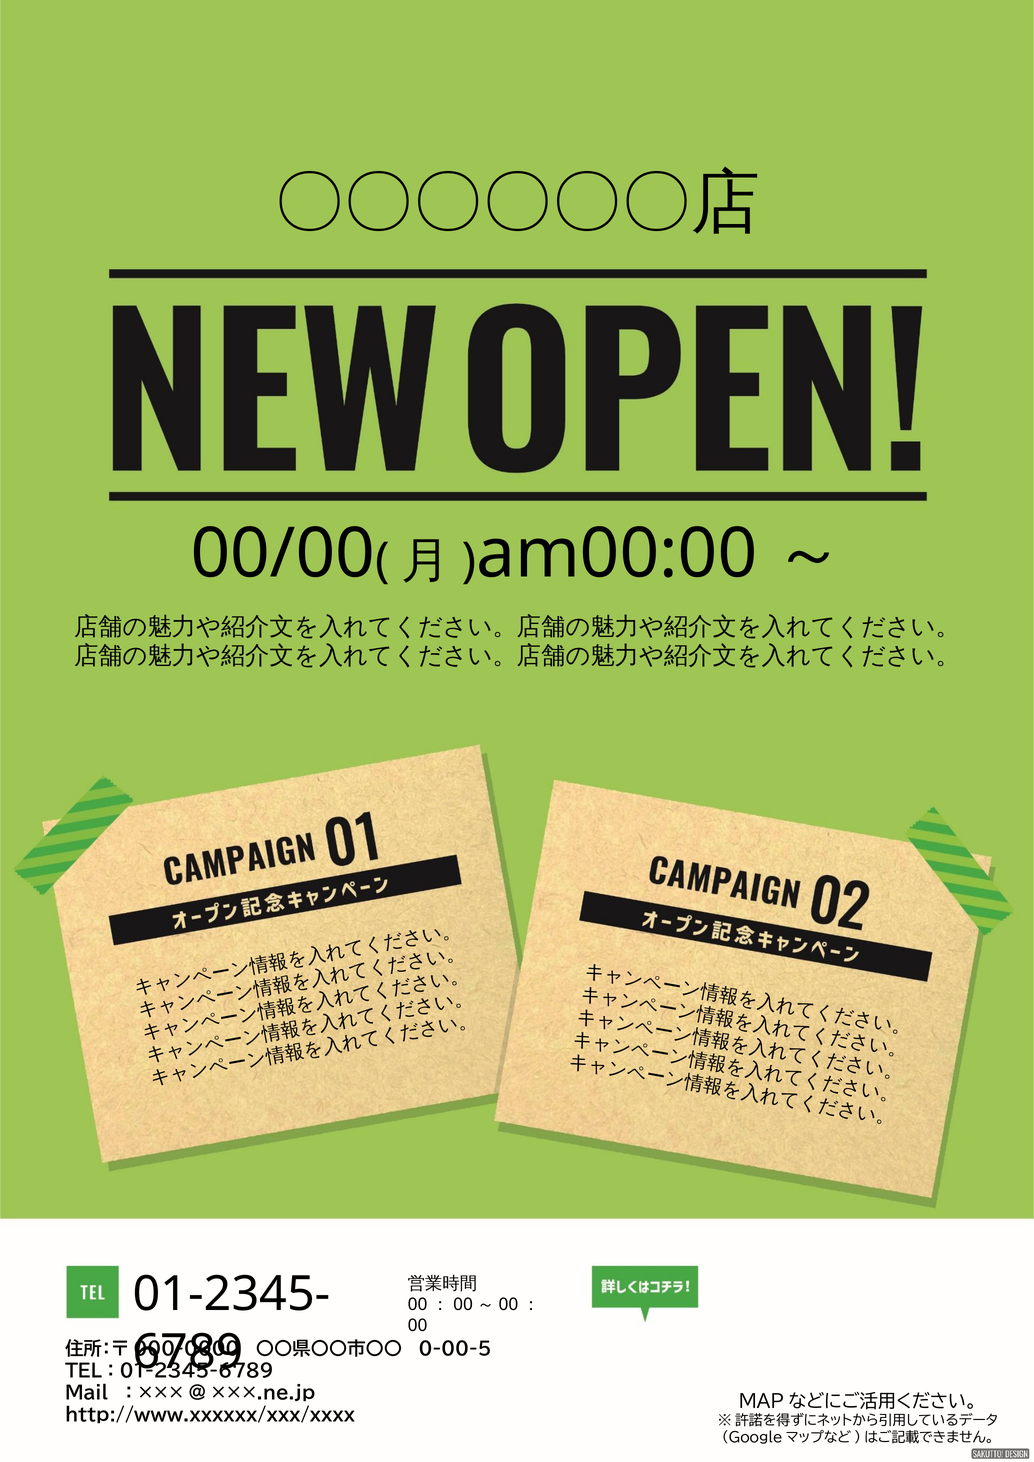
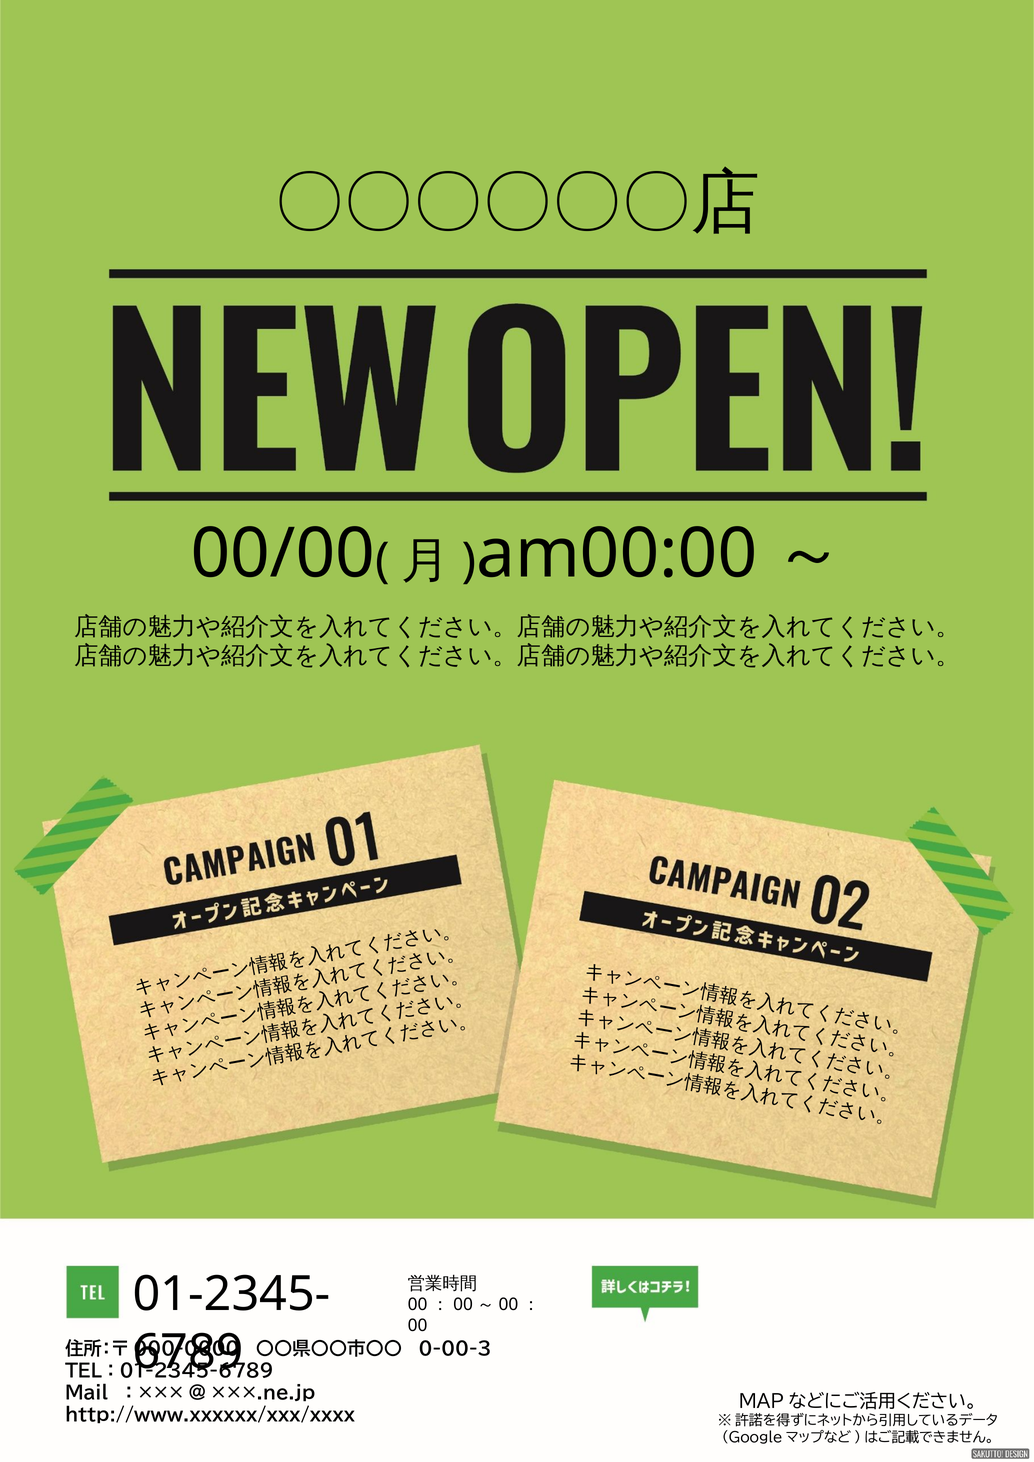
0-00-5: 0-00-5 -> 0-00-3
